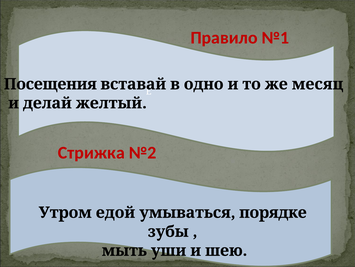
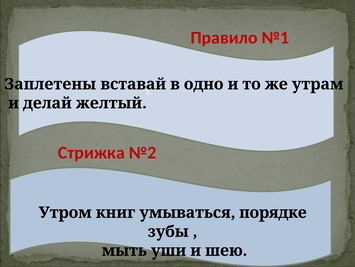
Посещения: Посещения -> Заплетены
месяц: месяц -> утрам
едой: едой -> книг
